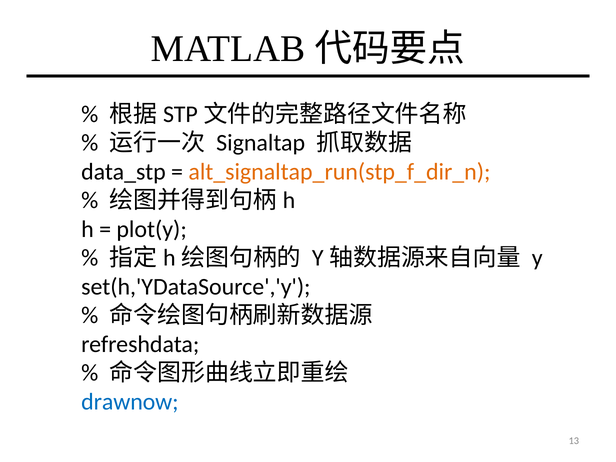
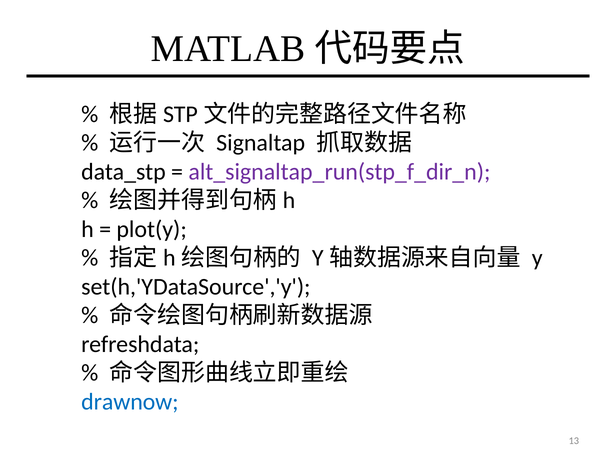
alt_signaltap_run(stp_f_dir_n colour: orange -> purple
